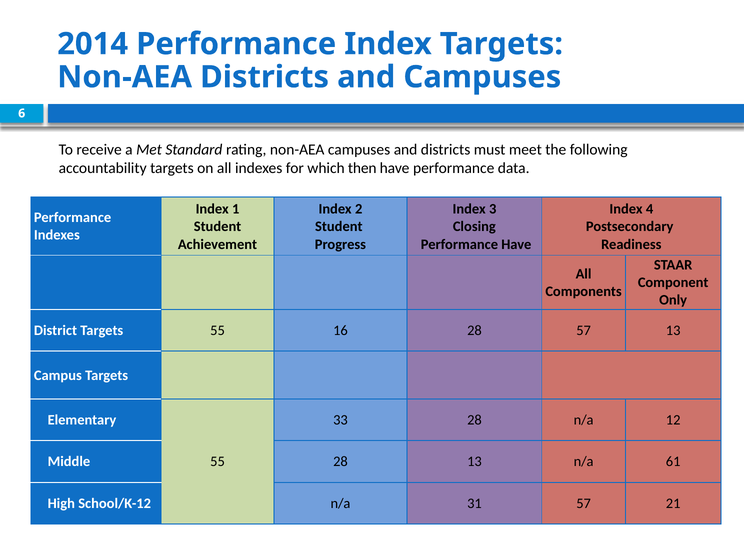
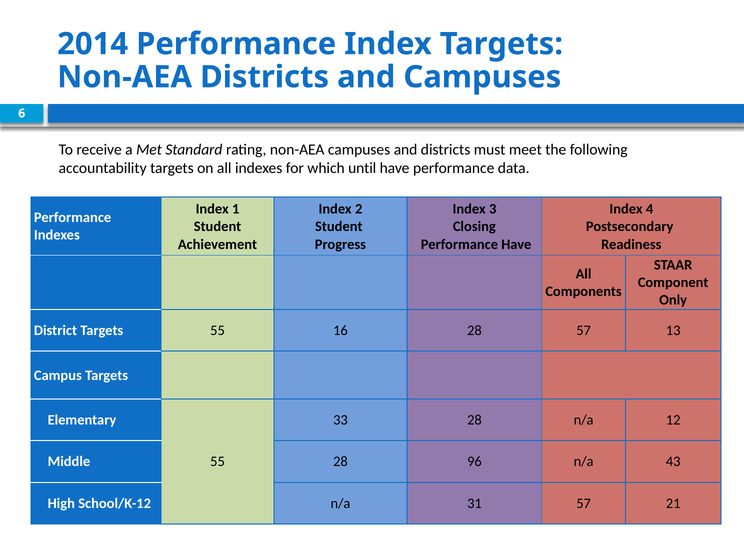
then: then -> until
28 13: 13 -> 96
61: 61 -> 43
